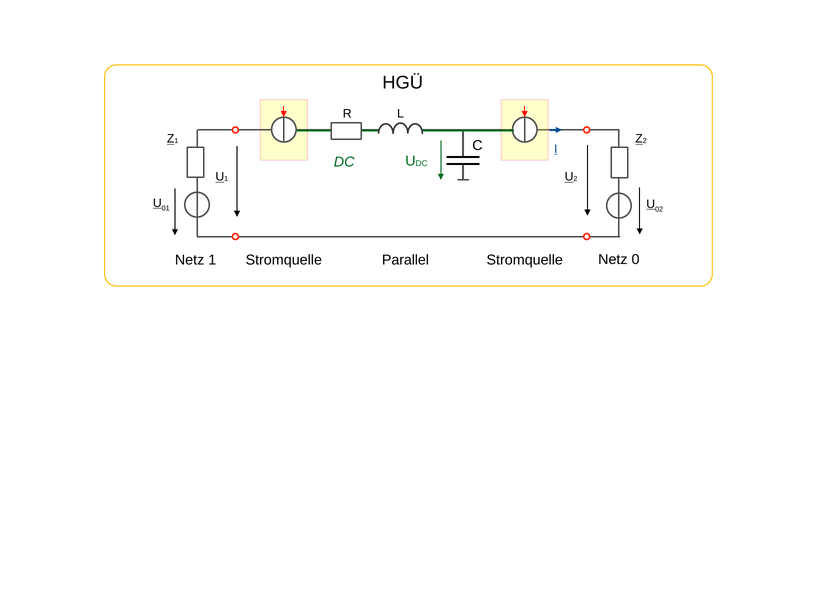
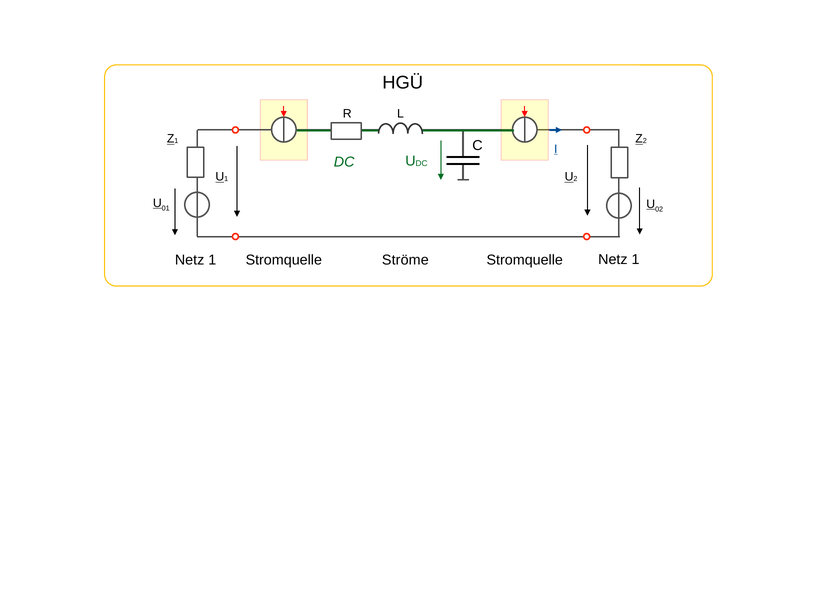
0 at (636, 259): 0 -> 1
Parallel: Parallel -> Ströme
